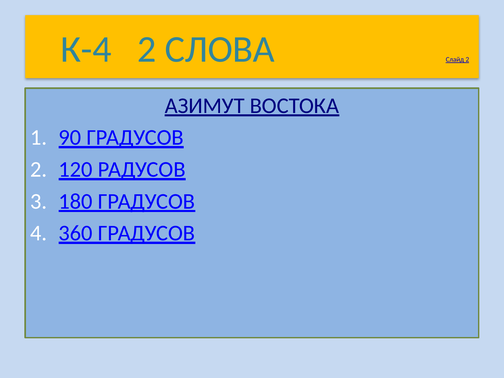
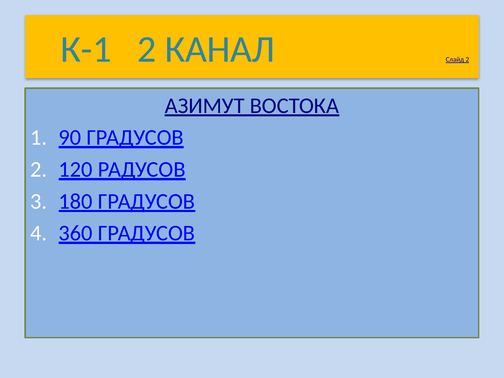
К-4: К-4 -> К-1
СЛОВА: СЛОВА -> КАНАЛ
